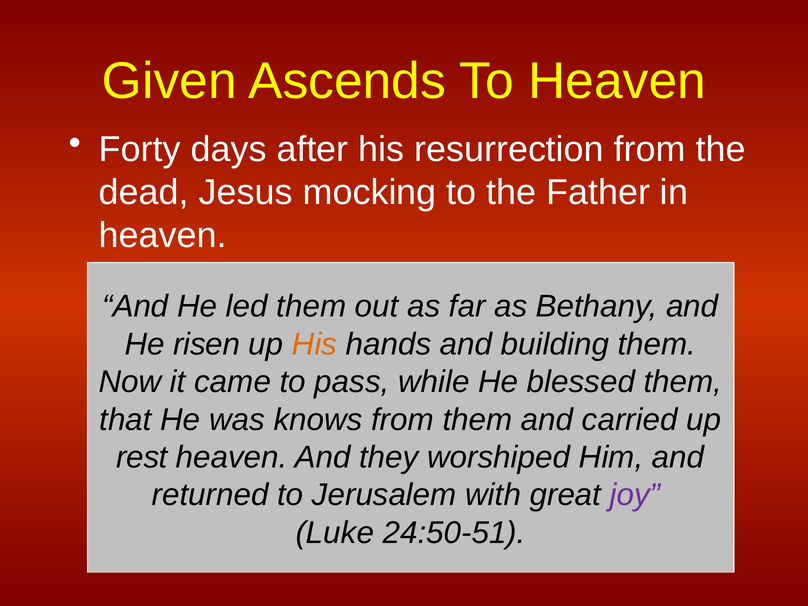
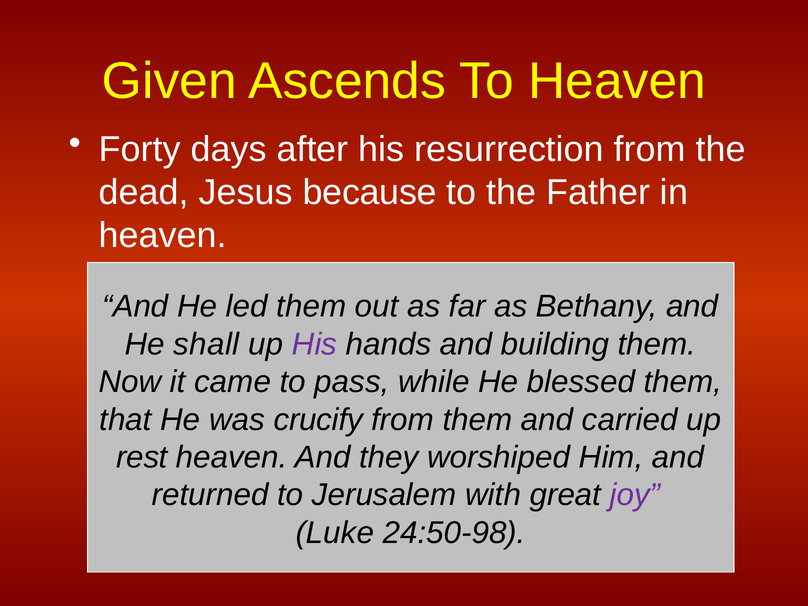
mocking: mocking -> because
risen: risen -> shall
His at (315, 344) colour: orange -> purple
knows: knows -> crucify
24:50-51: 24:50-51 -> 24:50-98
